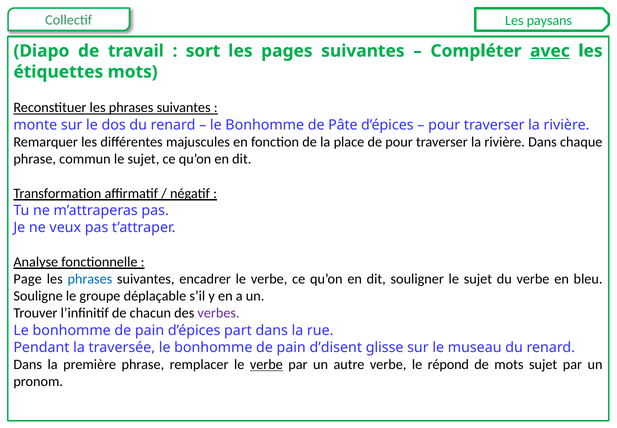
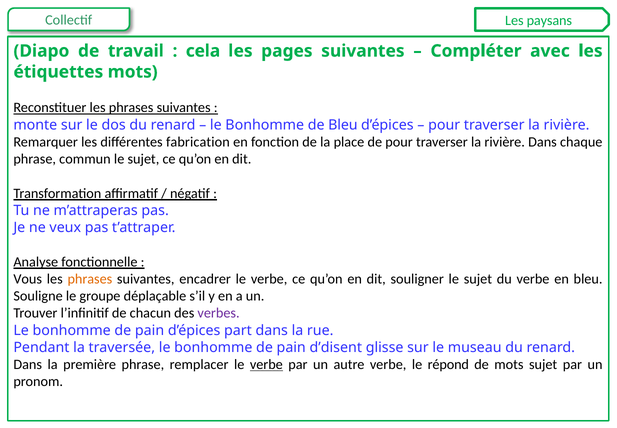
sort: sort -> cela
avec underline: present -> none
de Pâte: Pâte -> Bleu
majuscules: majuscules -> fabrication
Page: Page -> Vous
phrases at (90, 279) colour: blue -> orange
